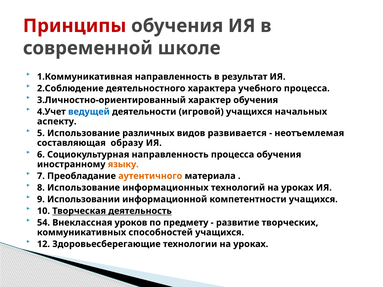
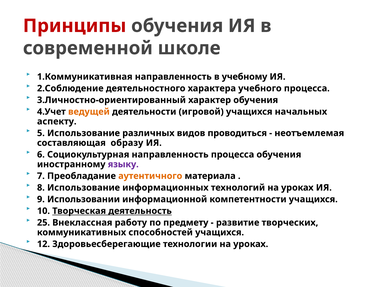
результат: результат -> учебному
ведущей colour: blue -> orange
развивается: развивается -> проводиться
языку colour: orange -> purple
54: 54 -> 25
уроков: уроков -> работу
